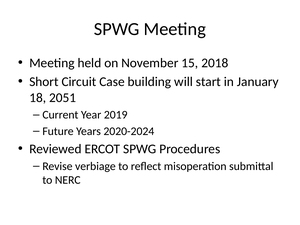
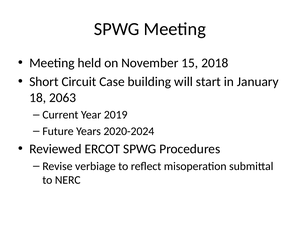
2051: 2051 -> 2063
